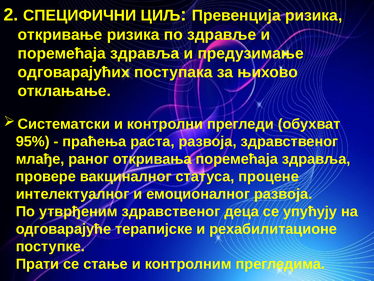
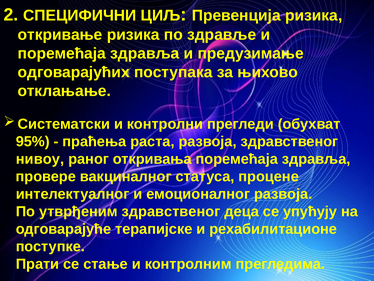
млађе: млађе -> нивоу
